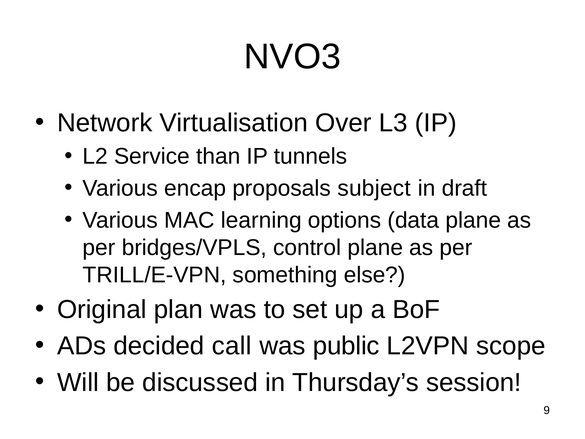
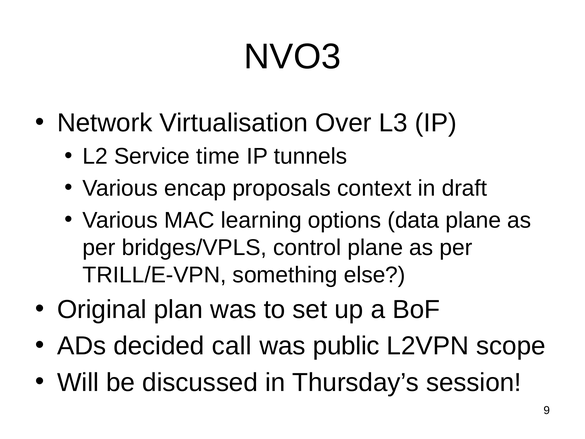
than: than -> time
subject: subject -> context
